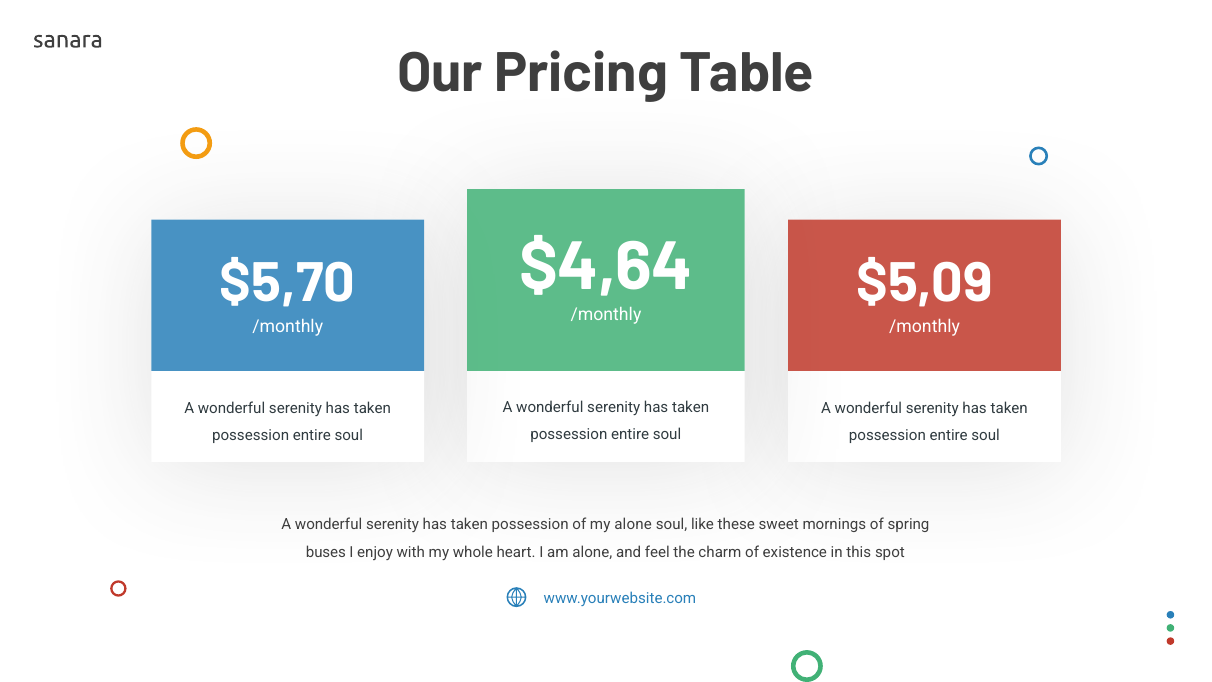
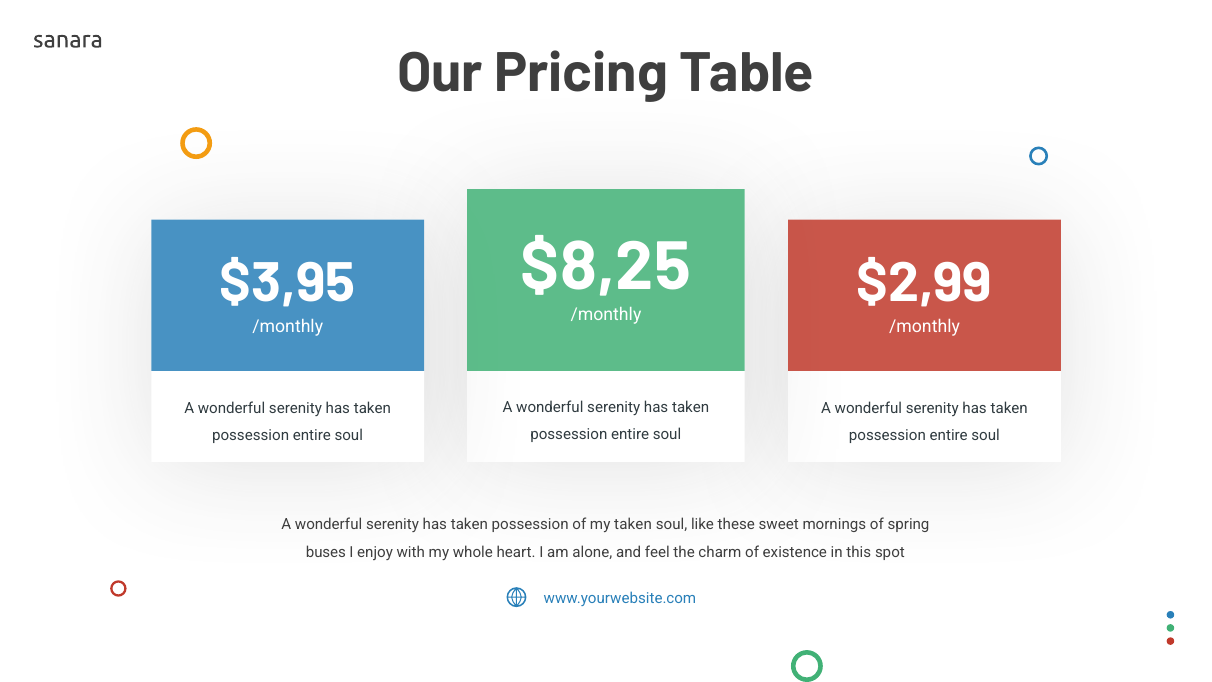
$4,64: $4,64 -> $8,25
$5,70: $5,70 -> $3,95
$5,09: $5,09 -> $2,99
my alone: alone -> taken
